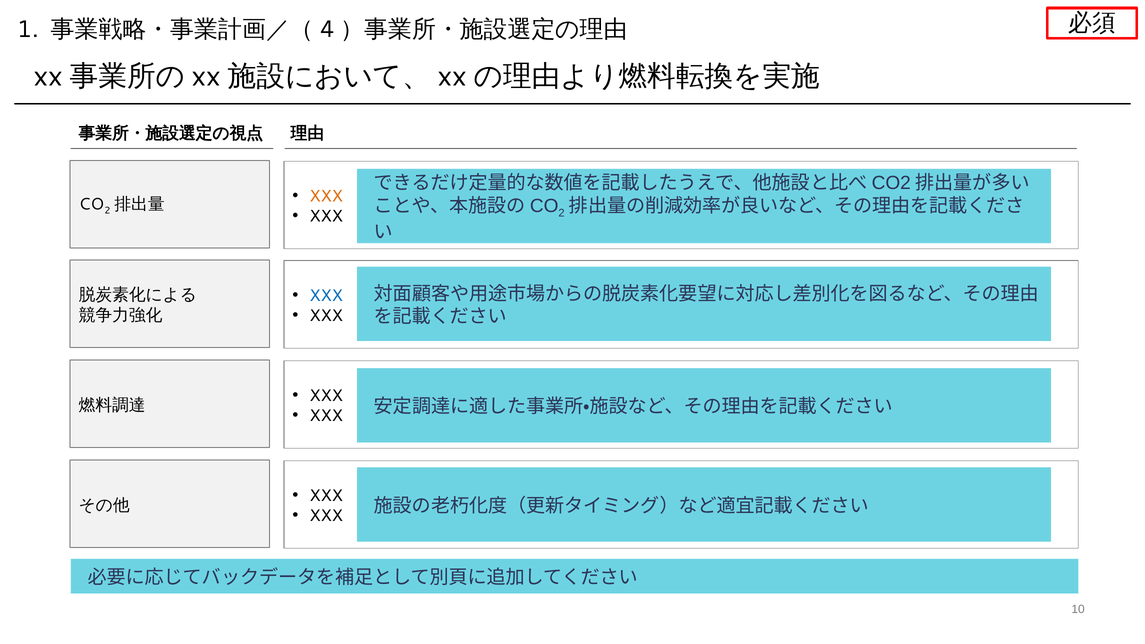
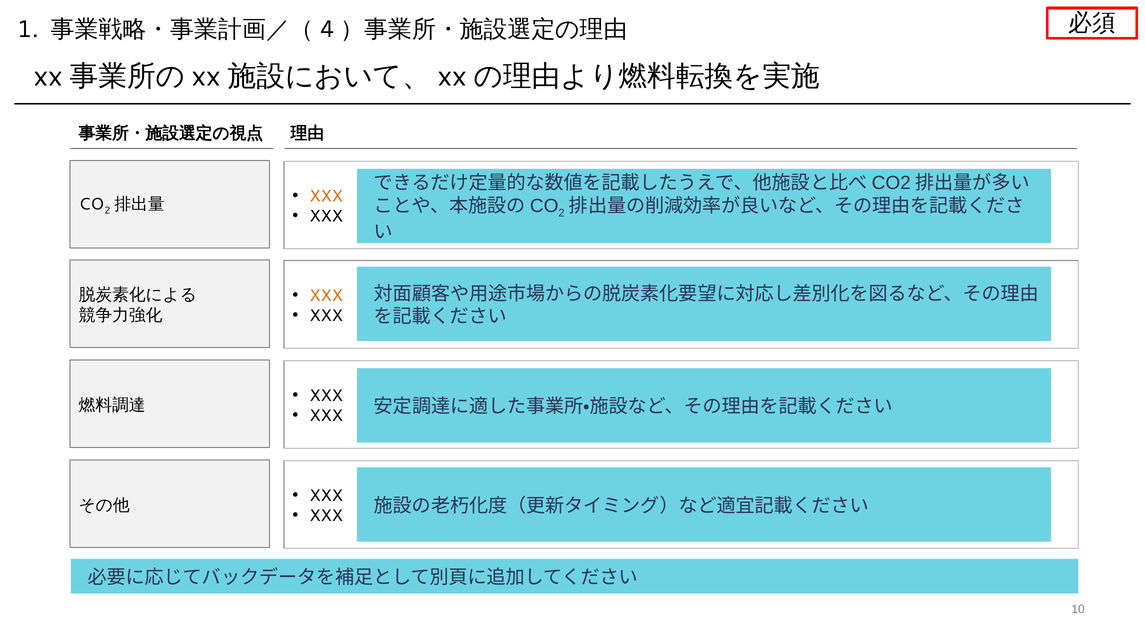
XXX at (326, 296) colour: blue -> orange
